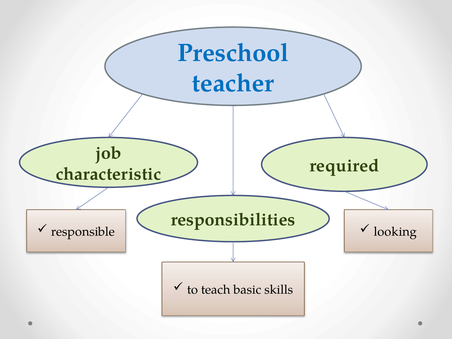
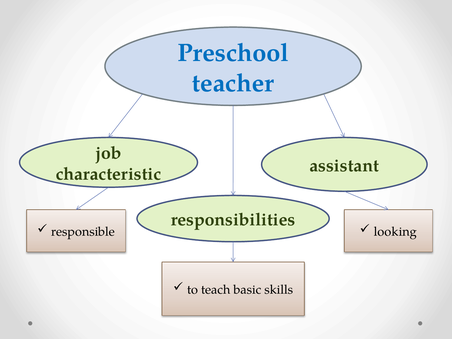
required: required -> assistant
